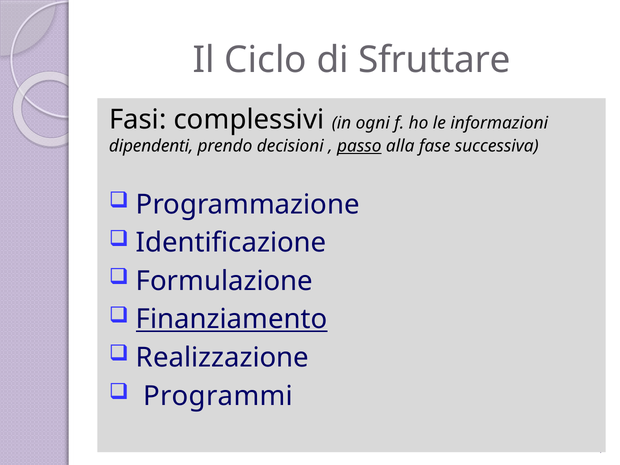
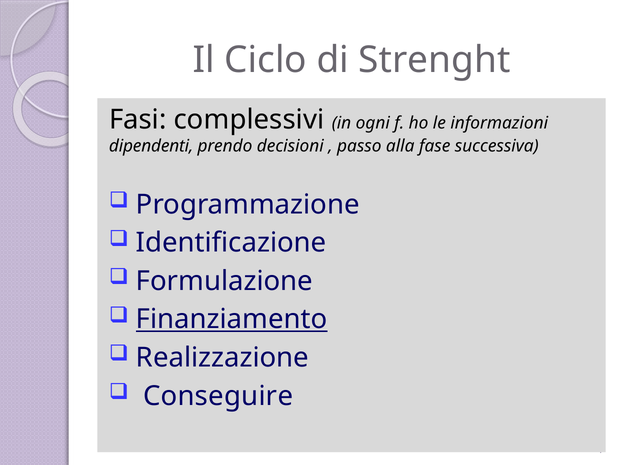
Sfruttare: Sfruttare -> Strenght
passo underline: present -> none
Programmi: Programmi -> Conseguire
